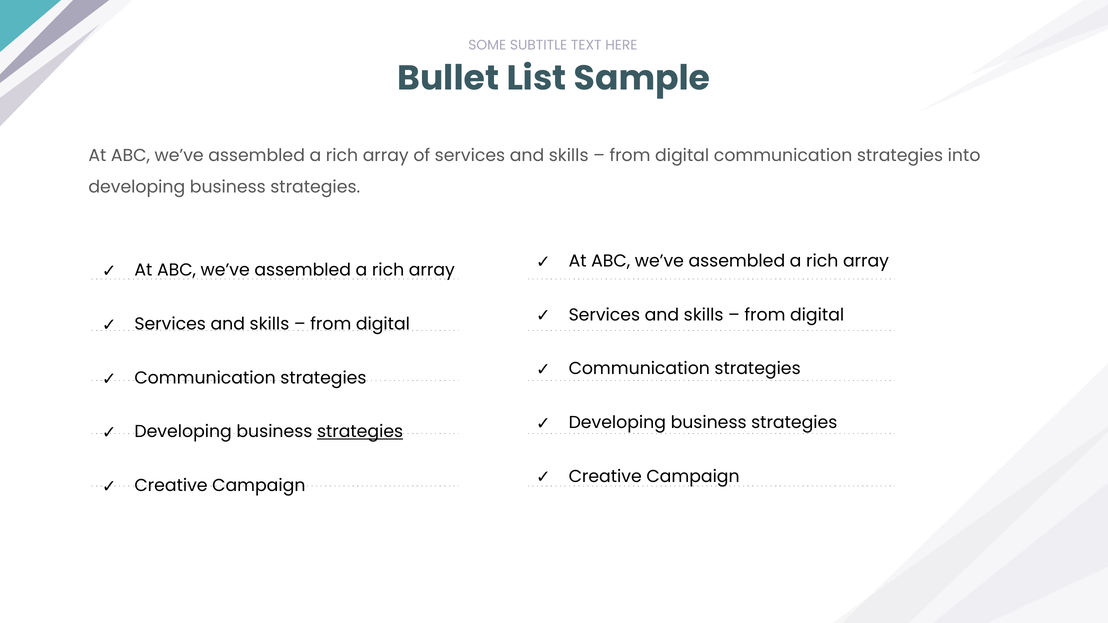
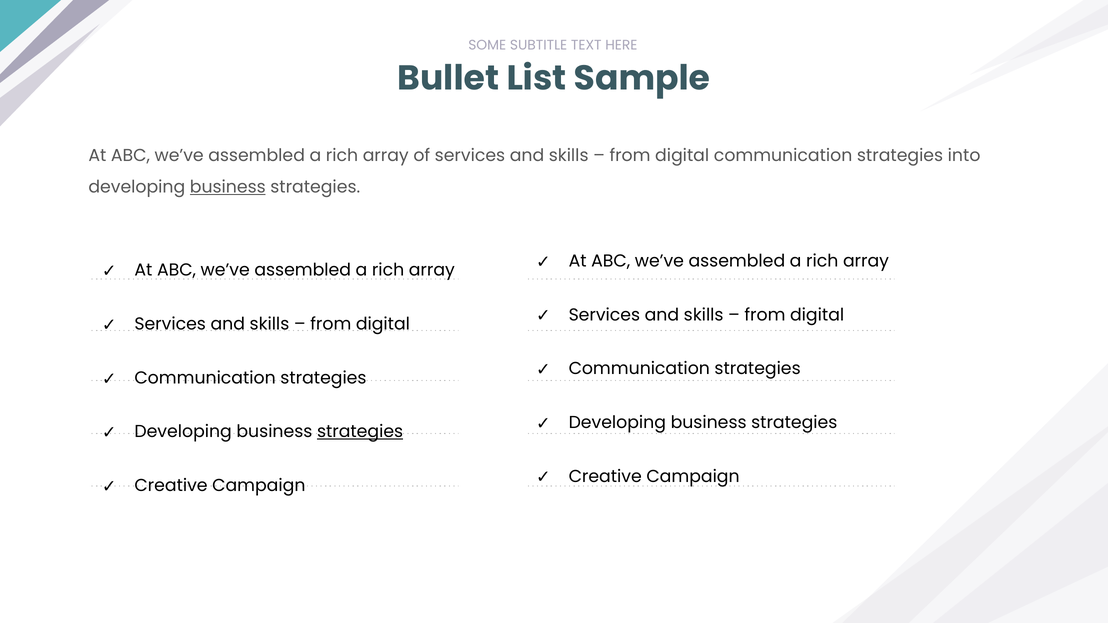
business at (228, 187) underline: none -> present
